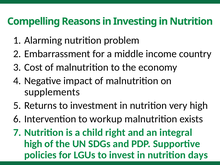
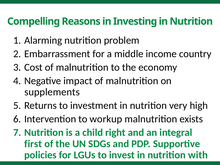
high at (33, 144): high -> first
days: days -> with
